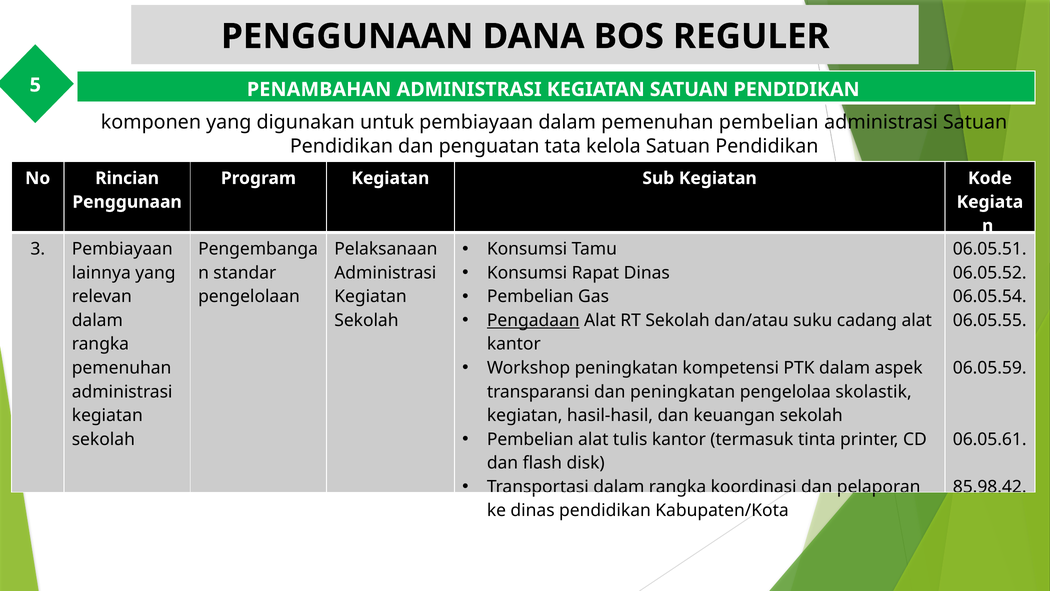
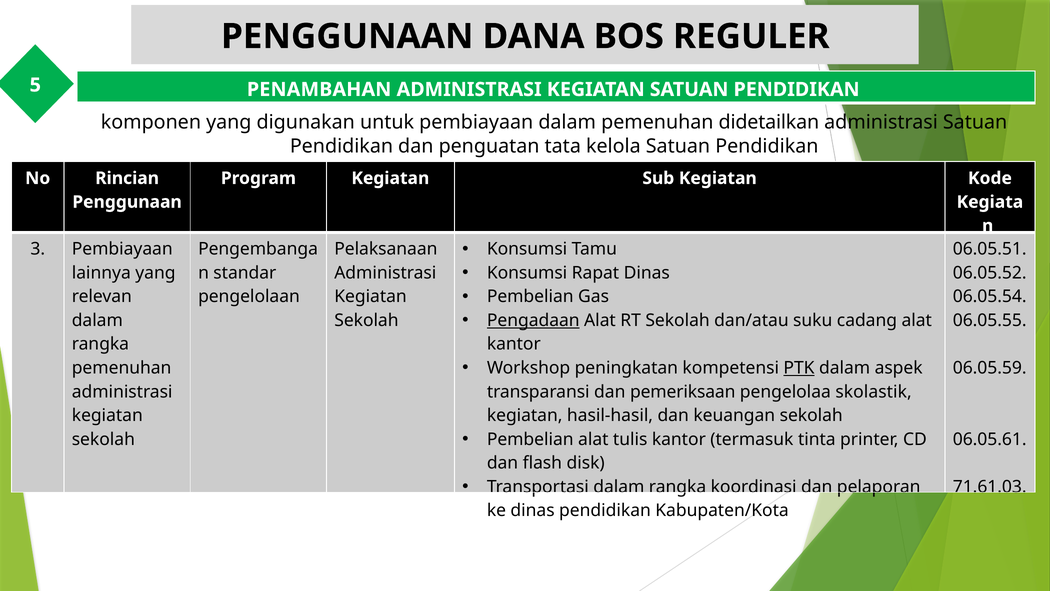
pemenuhan pembelian: pembelian -> didetailkan
PTK underline: none -> present
dan peningkatan: peningkatan -> pemeriksaan
85.98.42: 85.98.42 -> 71.61.03
